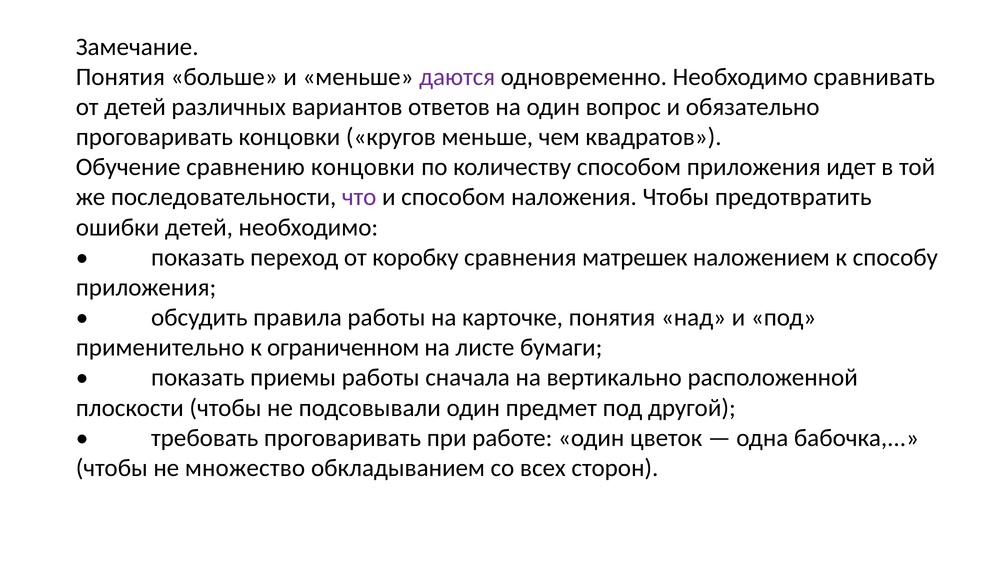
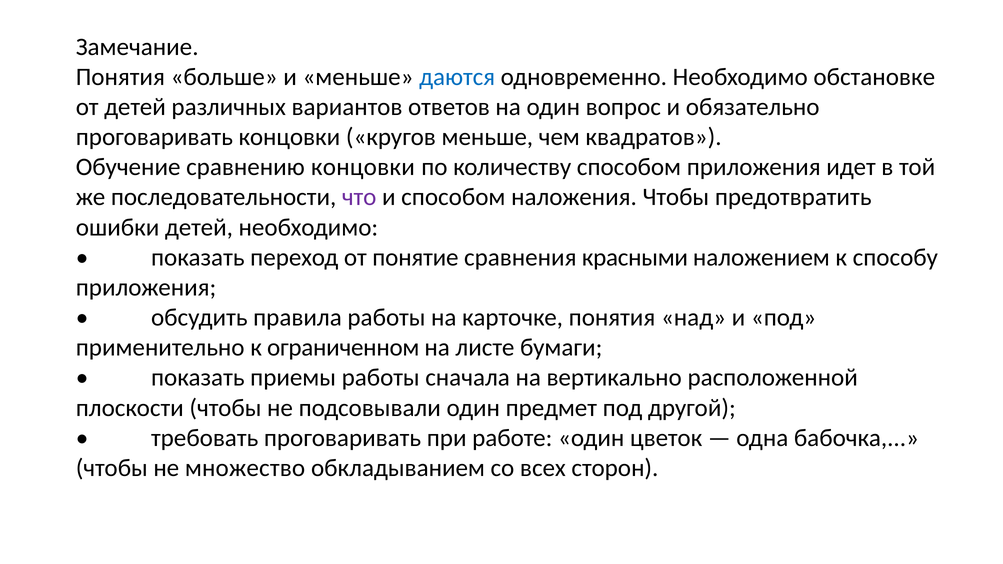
даются colour: purple -> blue
сравнивать: сравнивать -> обстановке
коробку: коробку -> понятие
матрешек: матрешек -> красными
